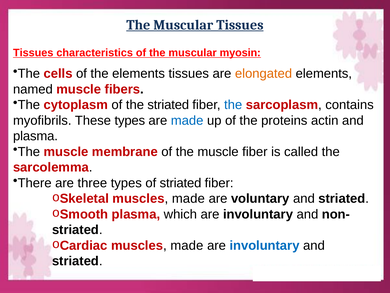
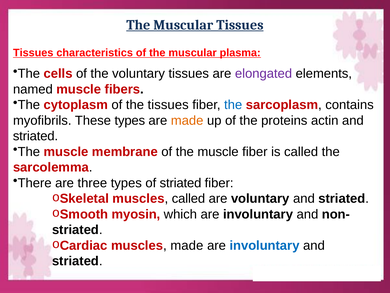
myosin: myosin -> plasma
the elements: elements -> voluntary
elongated colour: orange -> purple
the striated: striated -> tissues
made at (187, 120) colour: blue -> orange
plasma at (35, 136): plasma -> striated
made at (188, 198): made -> called
plasma at (136, 214): plasma -> myosin
